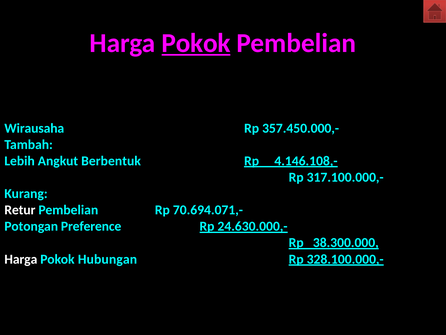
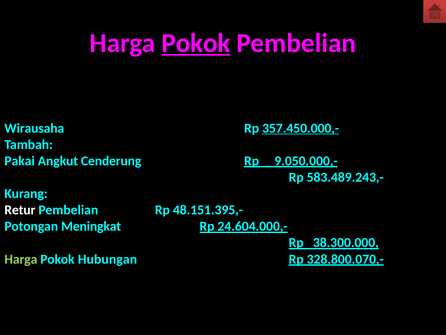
357.450.000,- underline: none -> present
Lebih: Lebih -> Pakai
Berbentuk: Berbentuk -> Cenderung
4.146.108,-: 4.146.108,- -> 9.050.000,-
317.100.000,-: 317.100.000,- -> 583.489.243,-
70.694.071,-: 70.694.071,- -> 48.151.395,-
Preference: Preference -> Meningkat
24.630.000,-: 24.630.000,- -> 24.604.000,-
Harga at (21, 259) colour: white -> light green
328.100.000,-: 328.100.000,- -> 328.800.070,-
